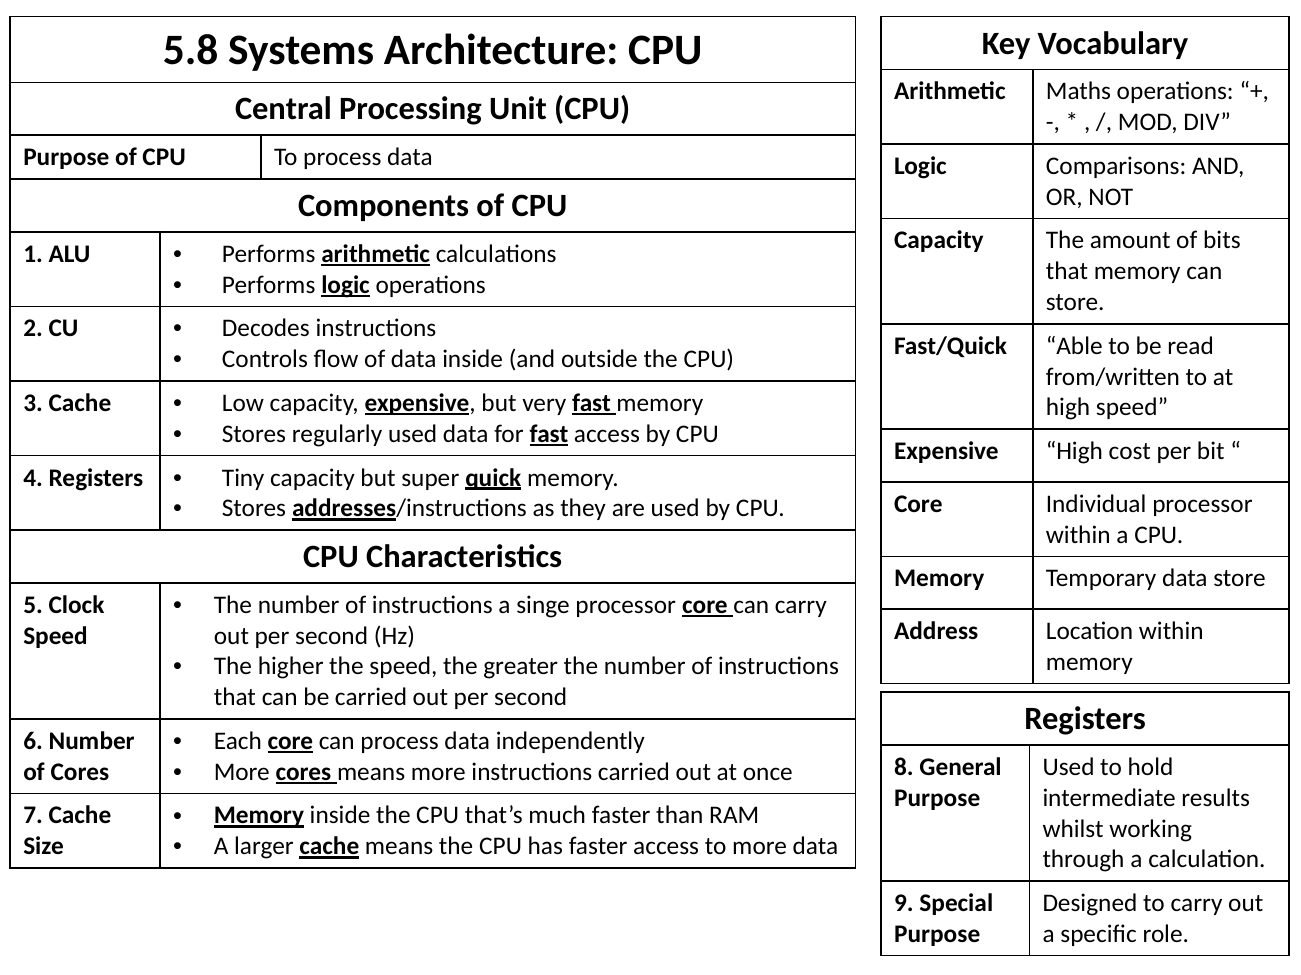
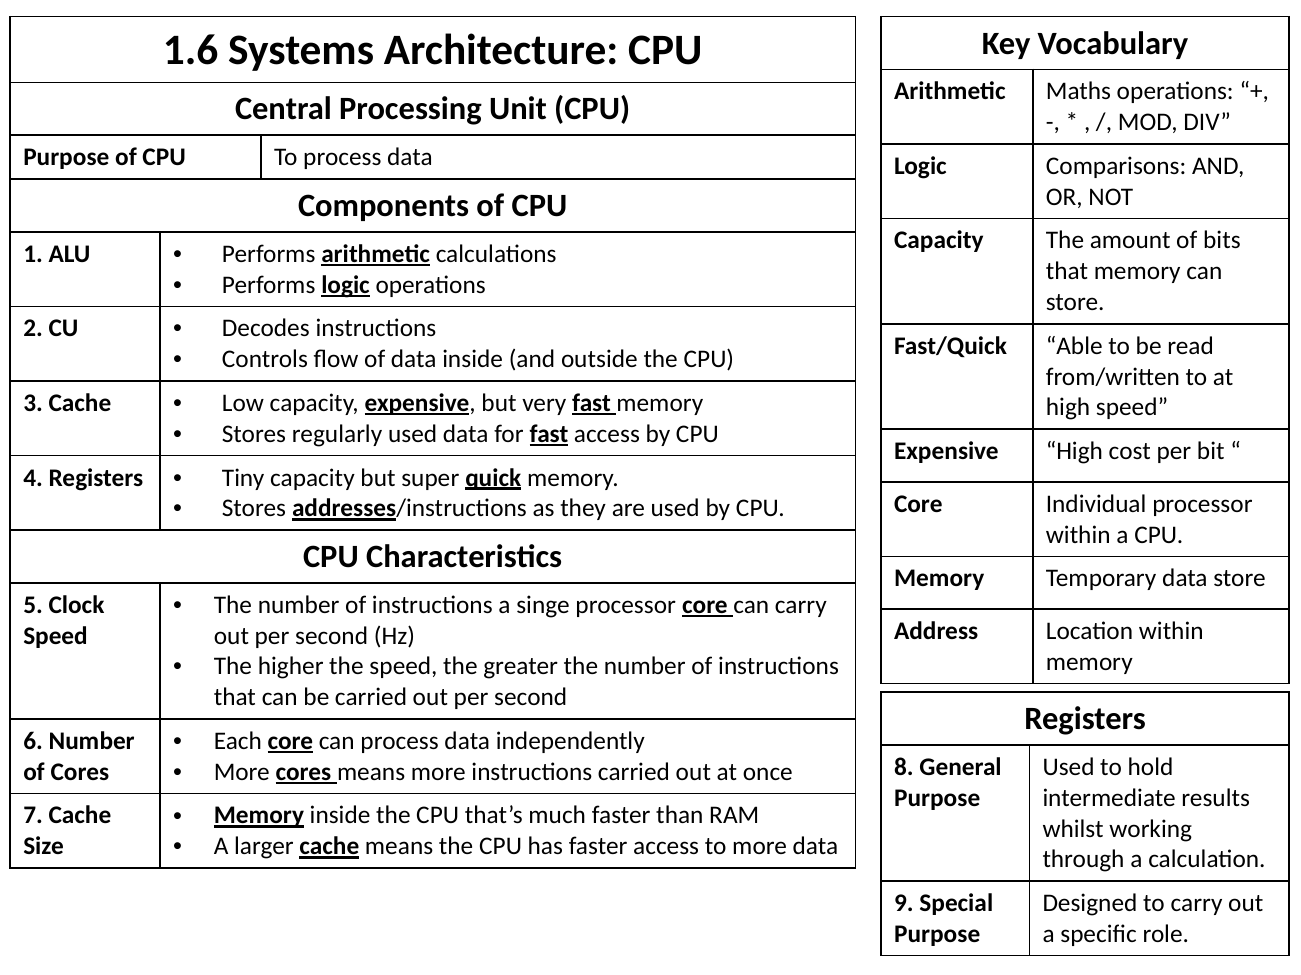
5.8: 5.8 -> 1.6
